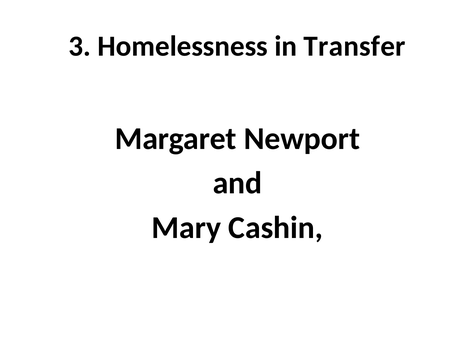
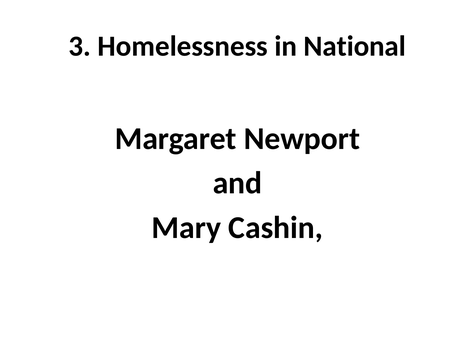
Transfer: Transfer -> National
